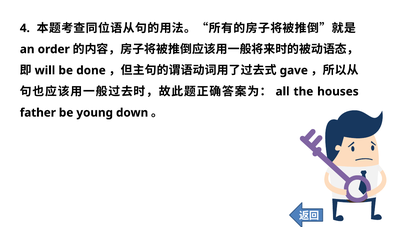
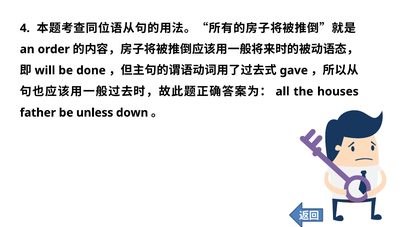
young: young -> unless
